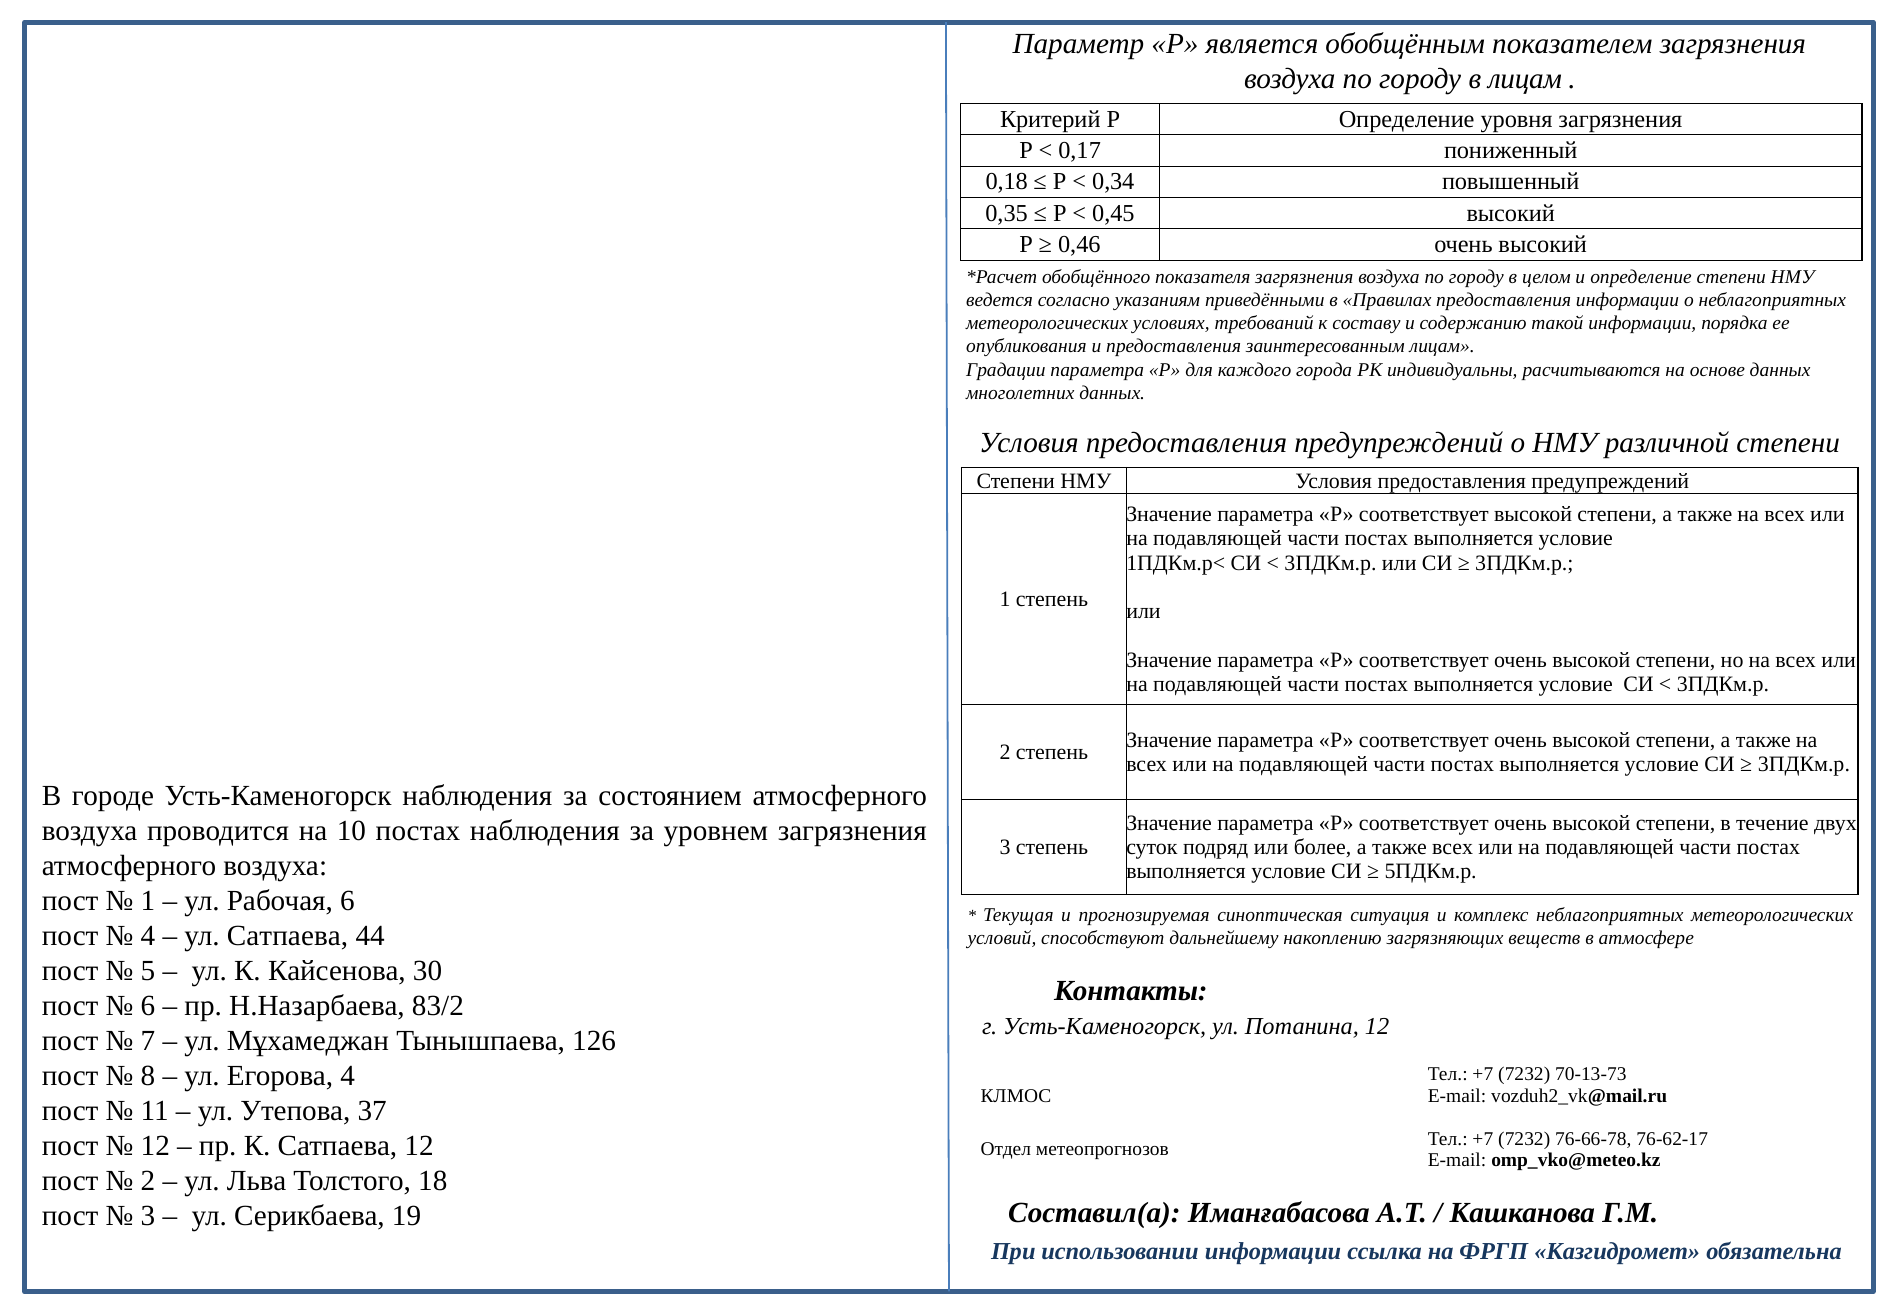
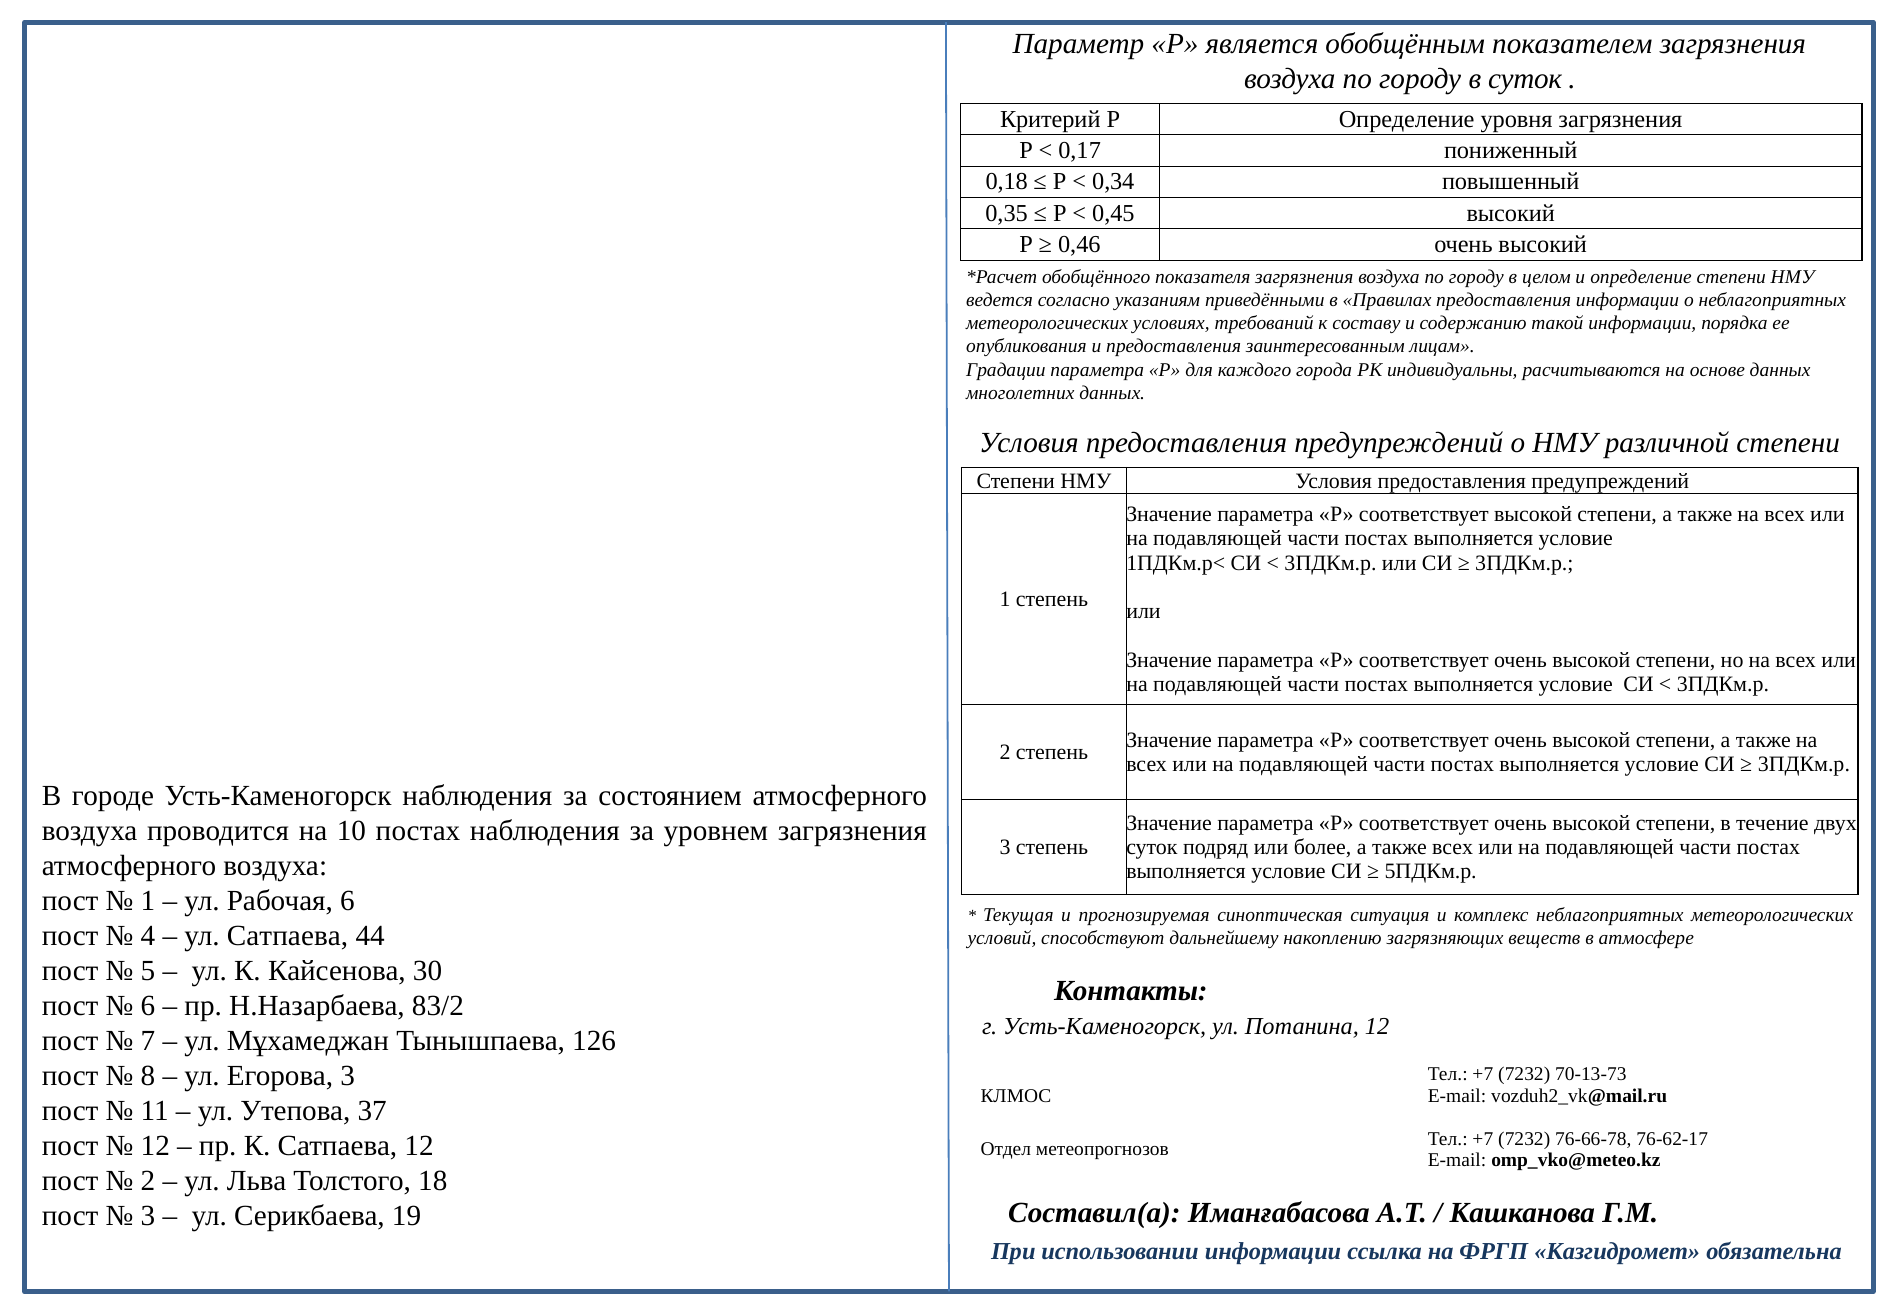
в лицам: лицам -> суток
Егорова 4: 4 -> 3
